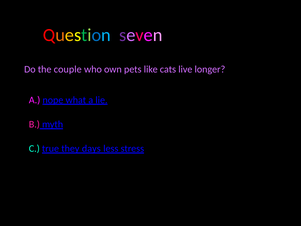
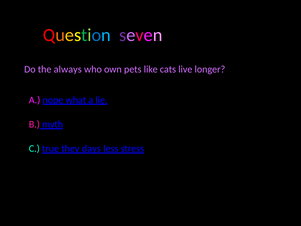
couple: couple -> always
